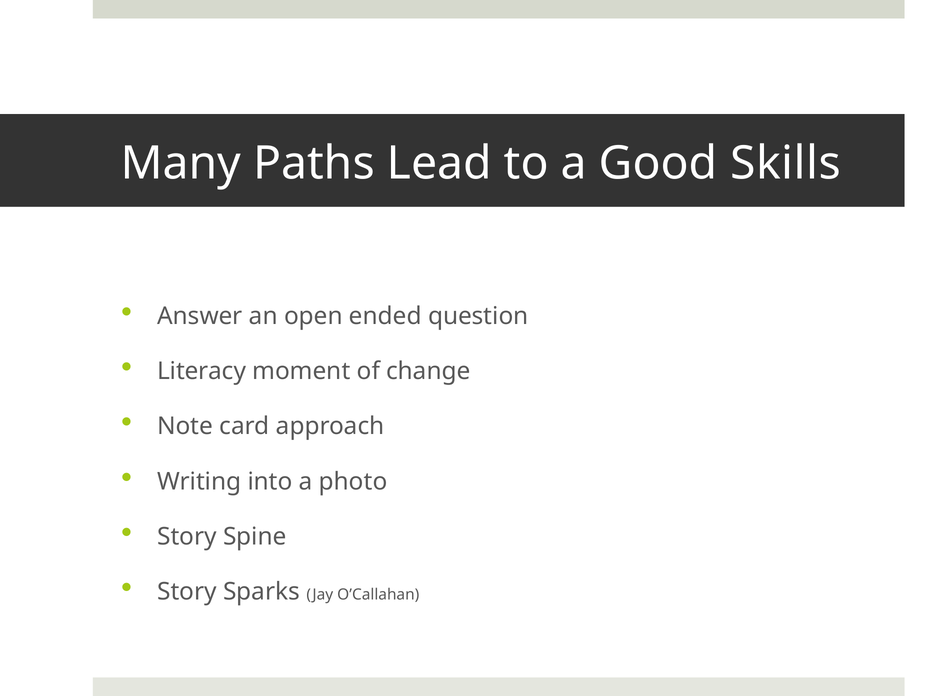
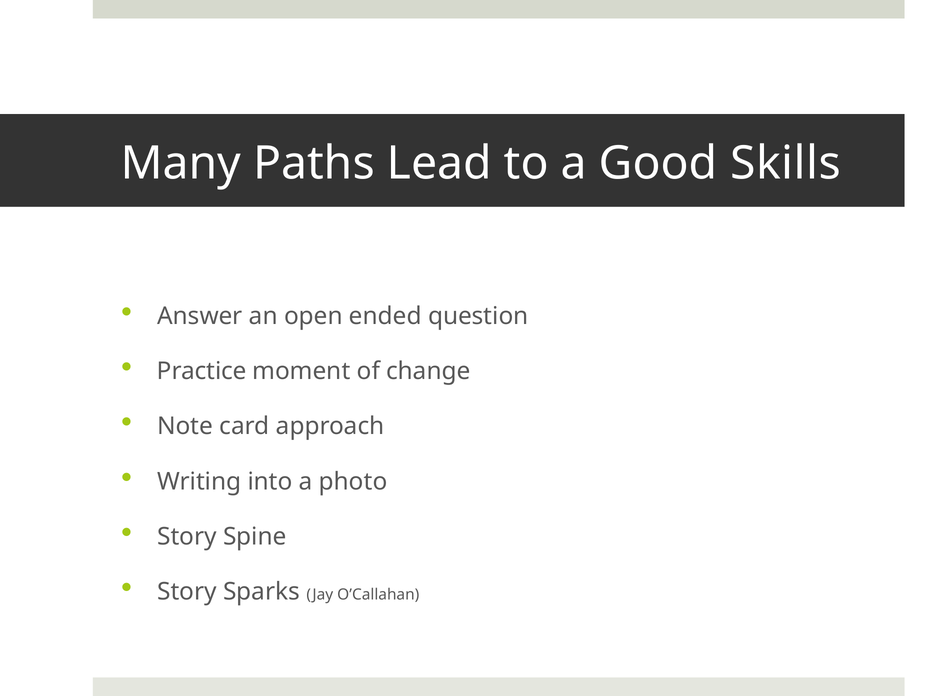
Literacy: Literacy -> Practice
